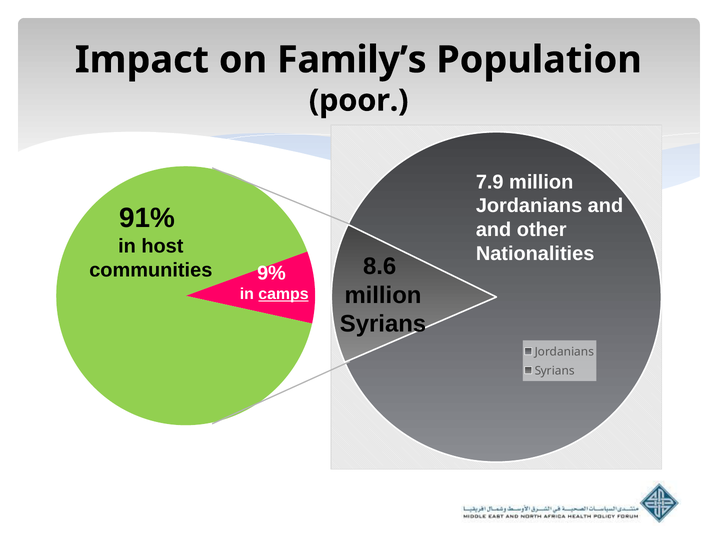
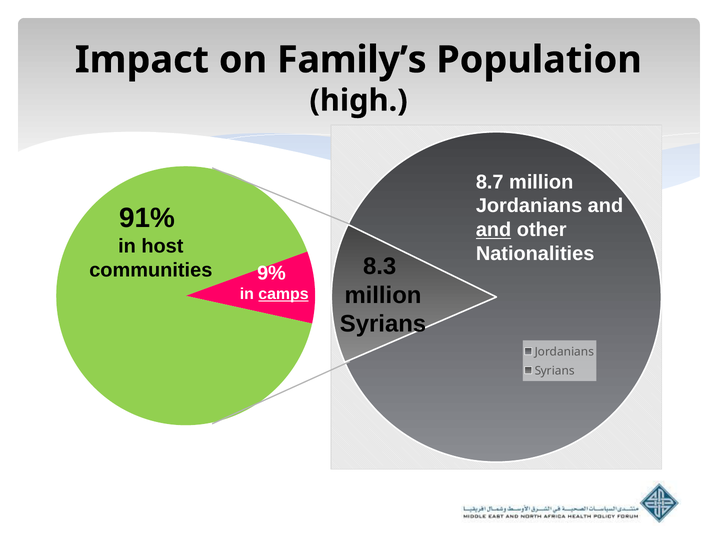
poor: poor -> high
7.9: 7.9 -> 8.7
and at (494, 230) underline: none -> present
8.6: 8.6 -> 8.3
